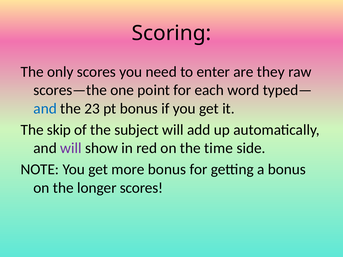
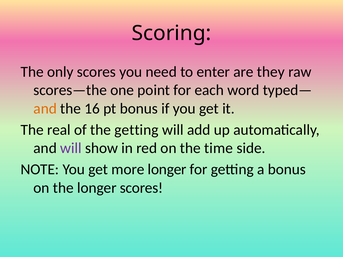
and at (45, 109) colour: blue -> orange
23: 23 -> 16
skip: skip -> real
the subject: subject -> getting
more bonus: bonus -> longer
